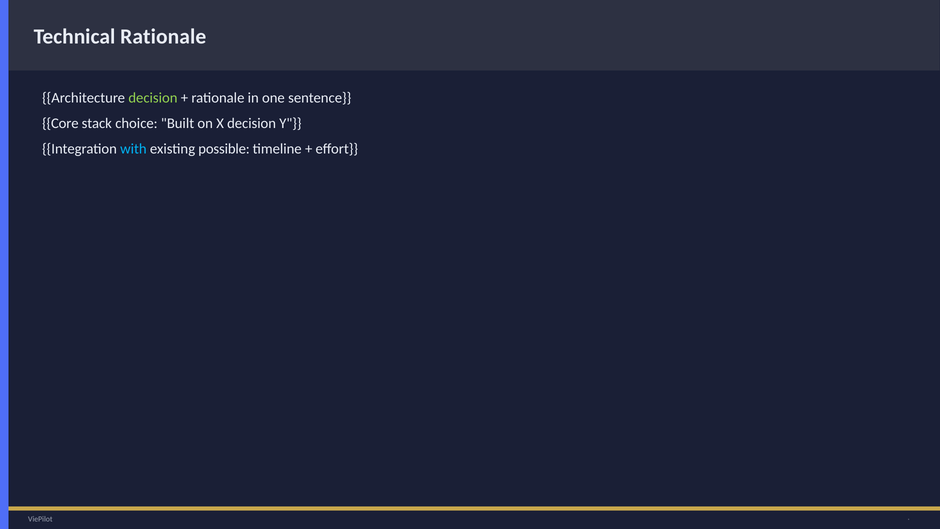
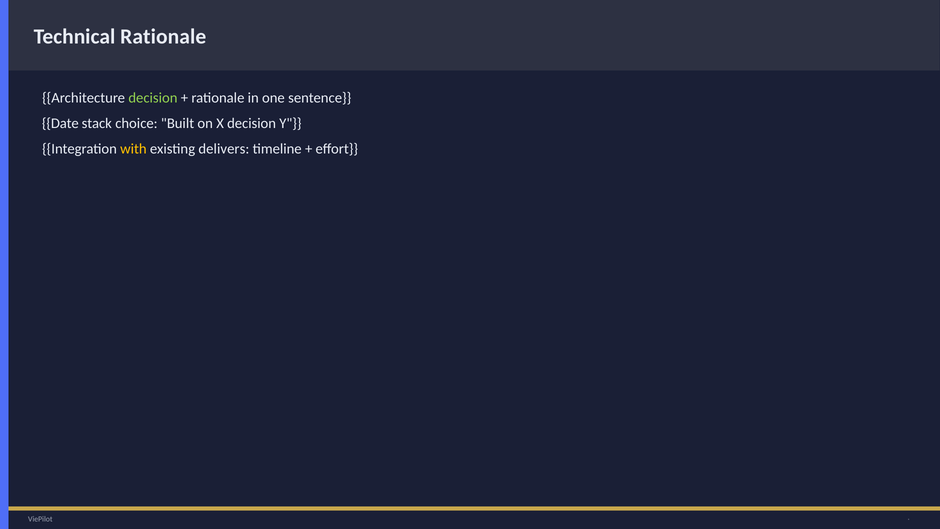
Core: Core -> Date
with colour: light blue -> yellow
possible: possible -> delivers
